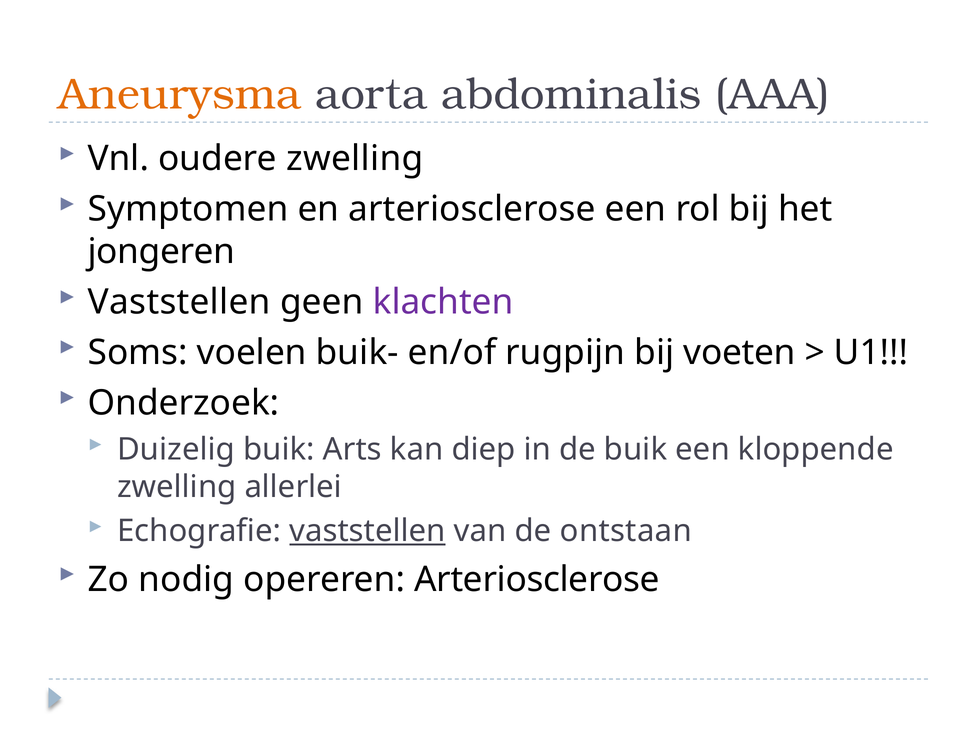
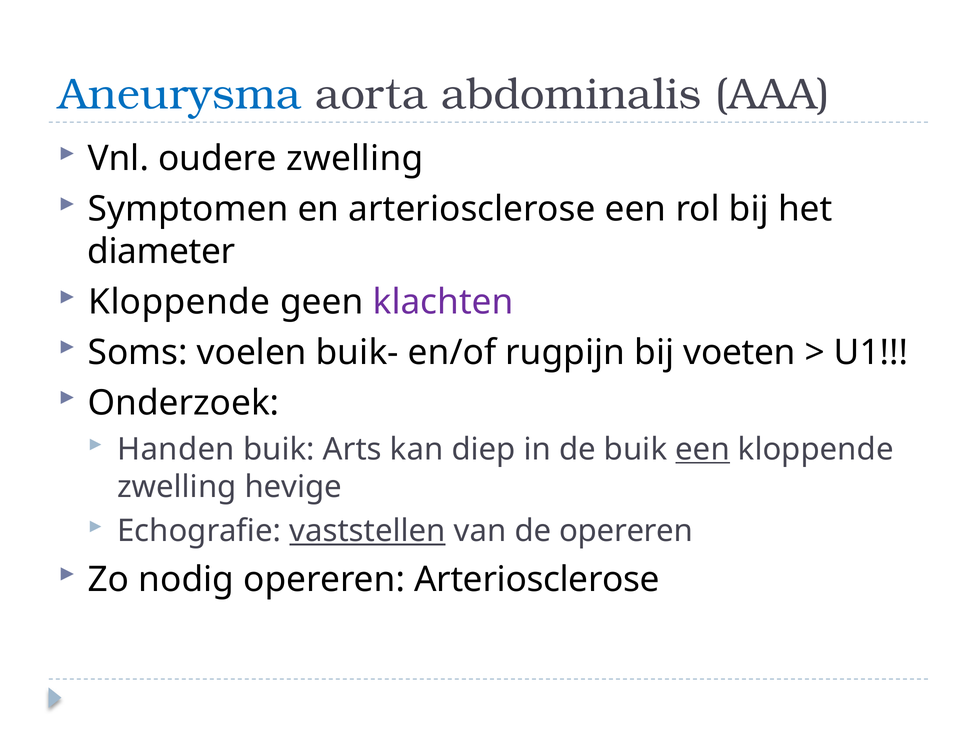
Aneurysma colour: orange -> blue
jongeren: jongeren -> diameter
Vaststellen at (179, 302): Vaststellen -> Kloppende
Duizelig: Duizelig -> Handen
een at (703, 449) underline: none -> present
allerlei: allerlei -> hevige
de ontstaan: ontstaan -> opereren
